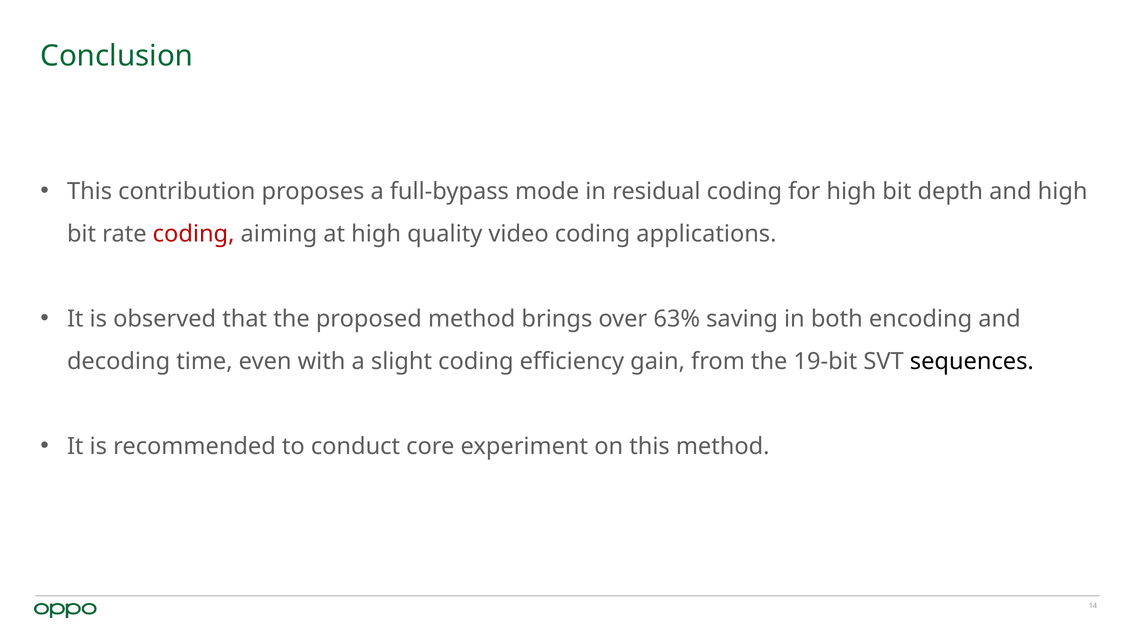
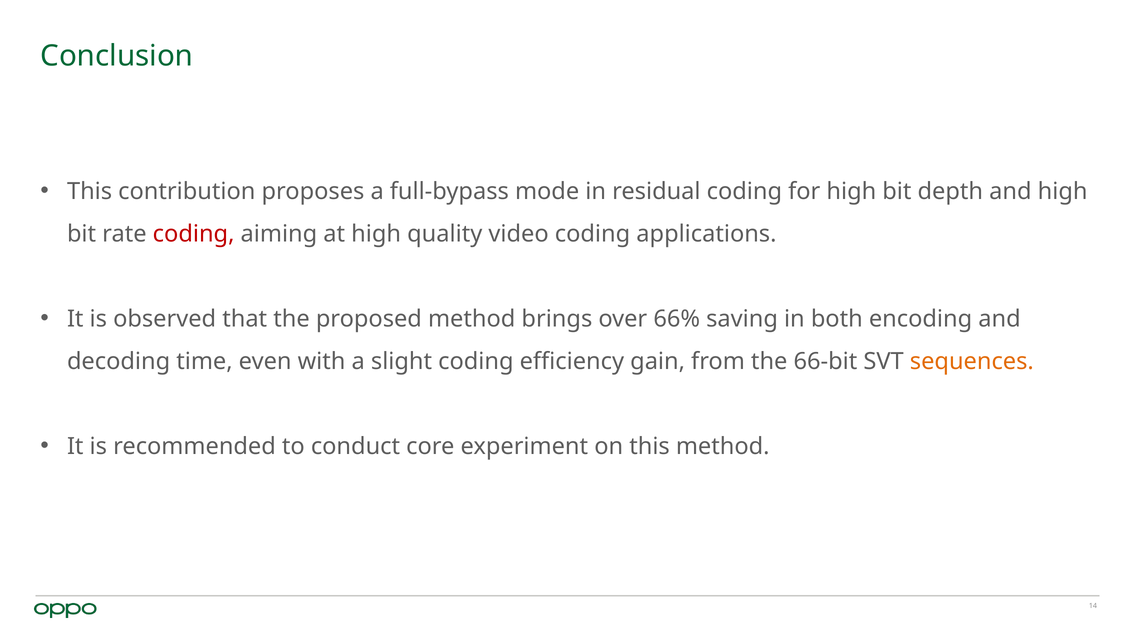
63%: 63% -> 66%
19-bit: 19-bit -> 66-bit
sequences colour: black -> orange
